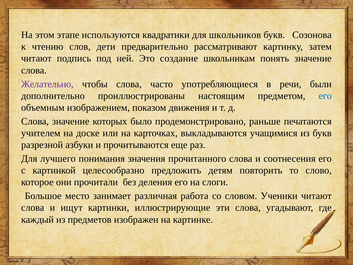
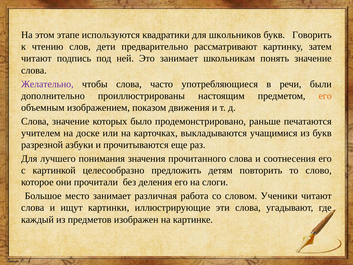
Созонова: Созонова -> Говорить
Это создание: создание -> занимает
его at (325, 96) colour: blue -> orange
